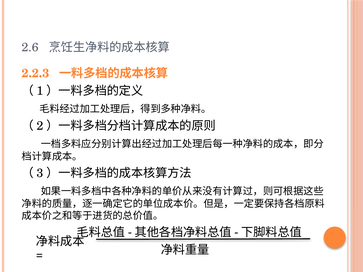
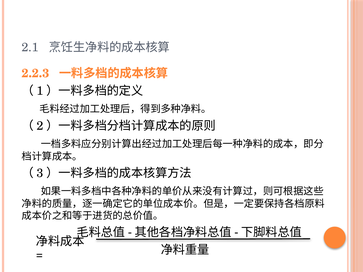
2.6: 2.6 -> 2.1
